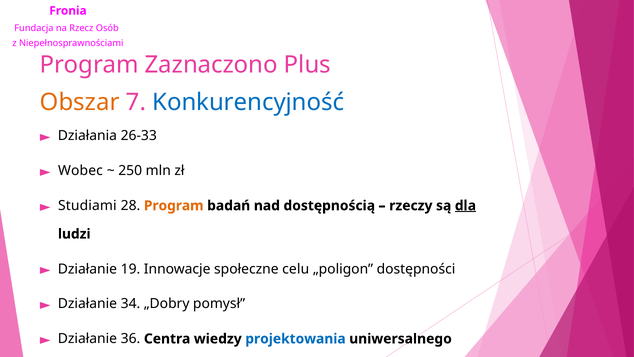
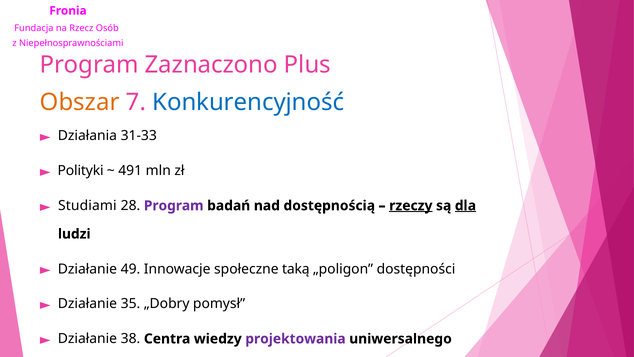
26-33: 26-33 -> 31-33
Wobec: Wobec -> Polityki
250: 250 -> 491
Program at (174, 205) colour: orange -> purple
rzeczy underline: none -> present
19: 19 -> 49
celu: celu -> taką
34: 34 -> 35
36: 36 -> 38
projektowania colour: blue -> purple
